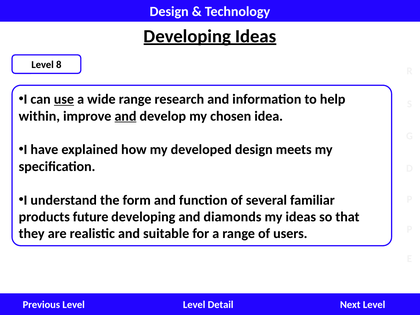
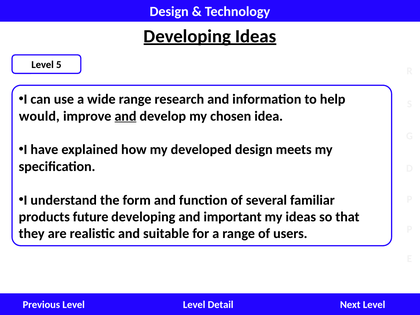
8: 8 -> 5
use underline: present -> none
within: within -> would
diamonds: diamonds -> important
